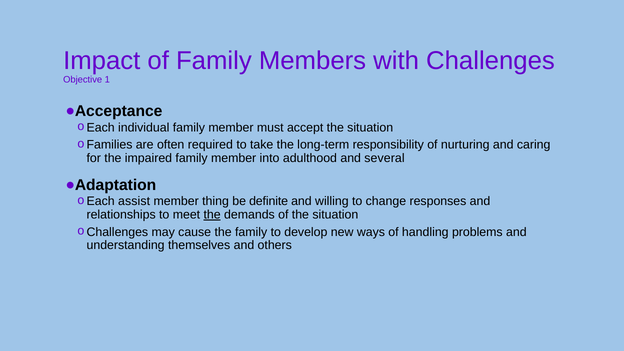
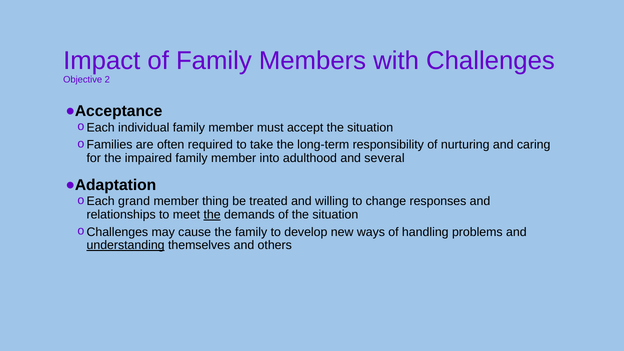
1: 1 -> 2
assist: assist -> grand
definite: definite -> treated
understanding underline: none -> present
